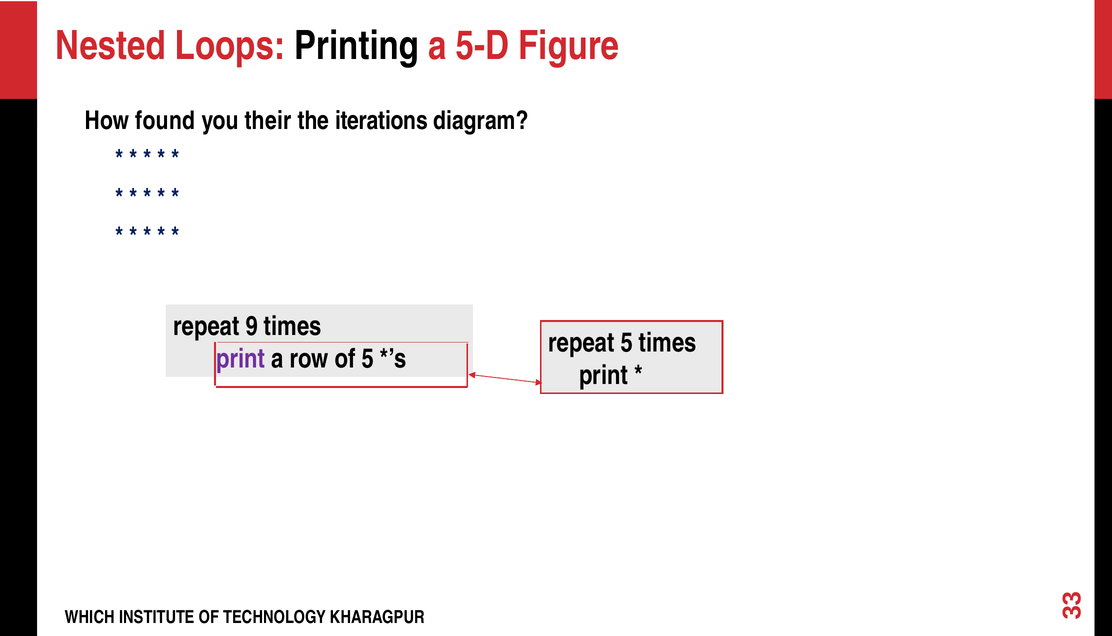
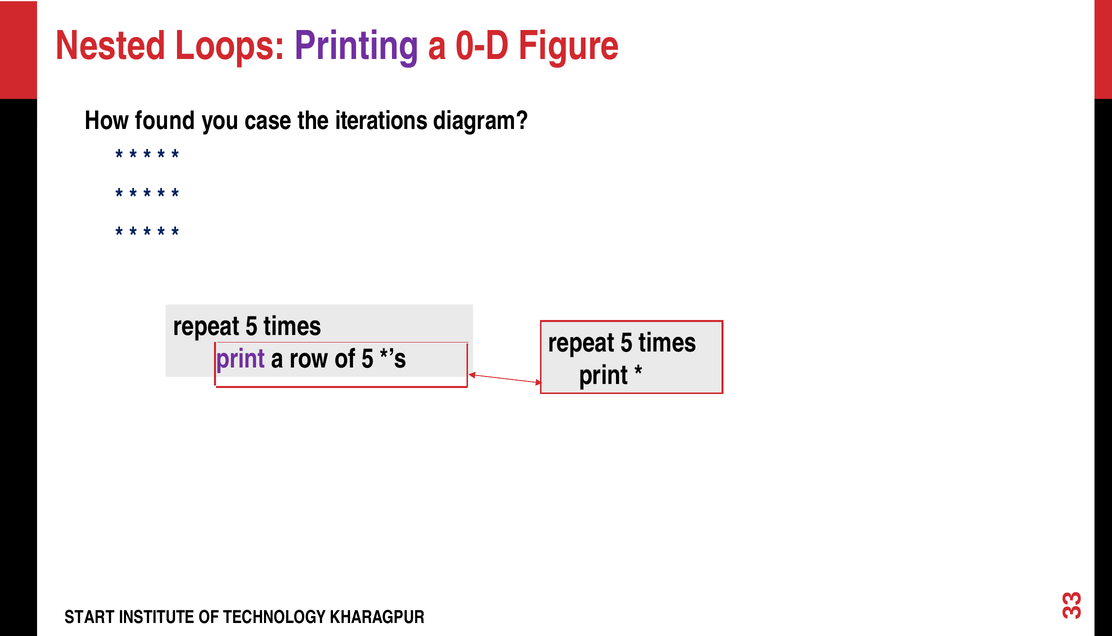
Printing colour: black -> purple
5-D: 5-D -> 0-D
their: their -> case
9 at (252, 326): 9 -> 5
WHICH: WHICH -> START
